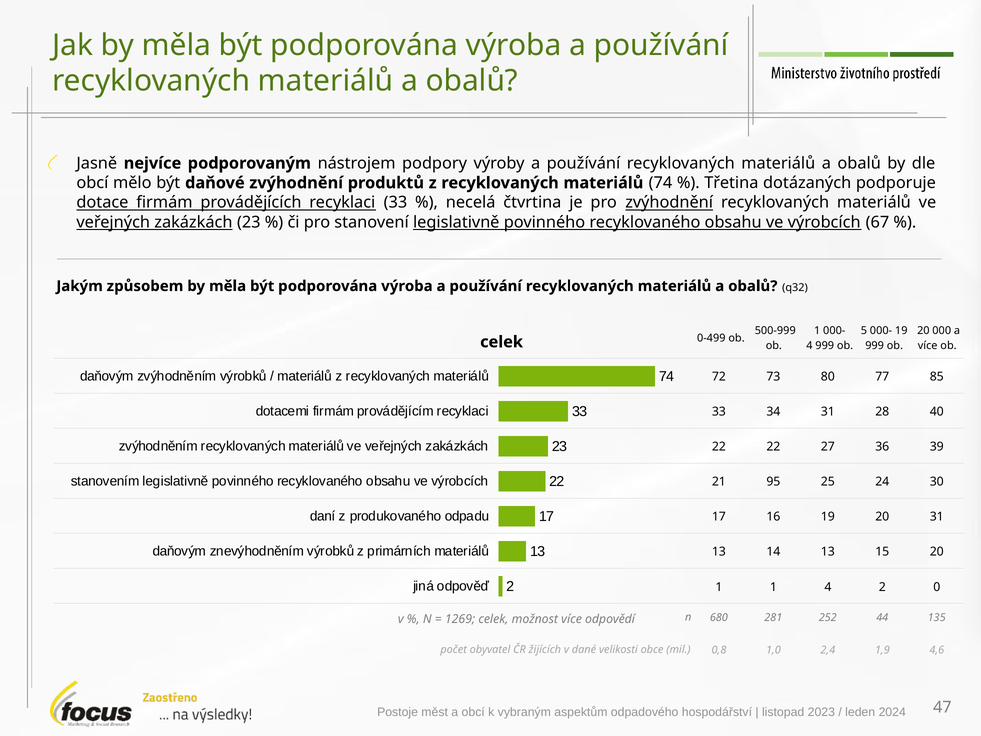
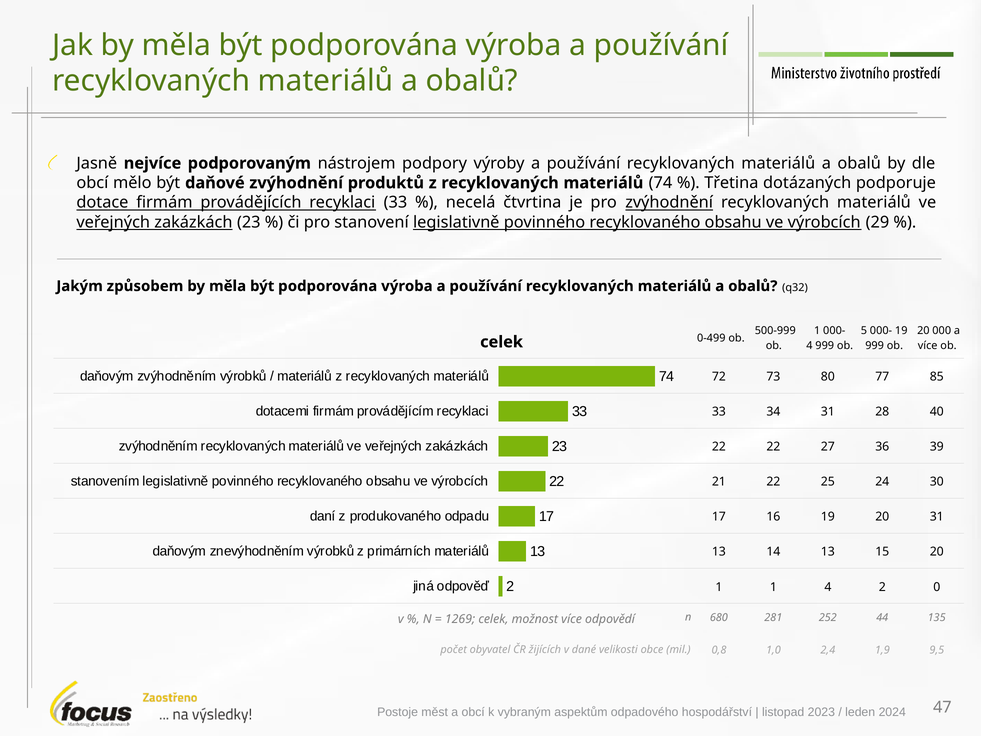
67: 67 -> 29
21 95: 95 -> 22
4,6: 4,6 -> 9,5
